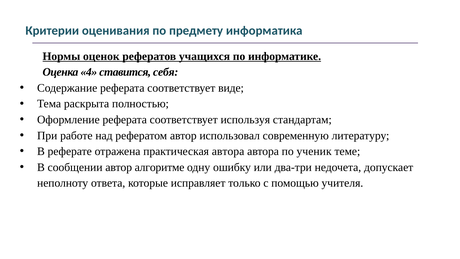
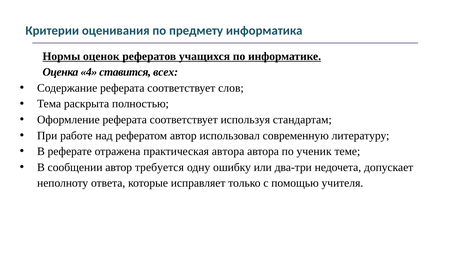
себя: себя -> всех
виде: виде -> слов
алгоритме: алгоритме -> требуется
